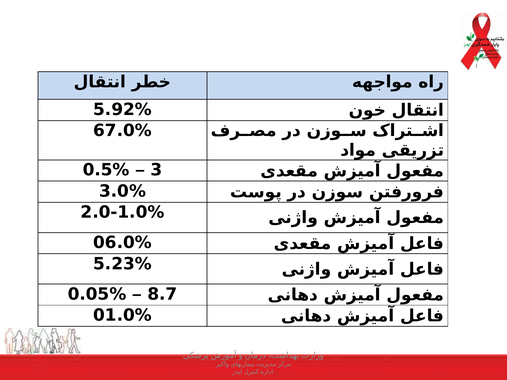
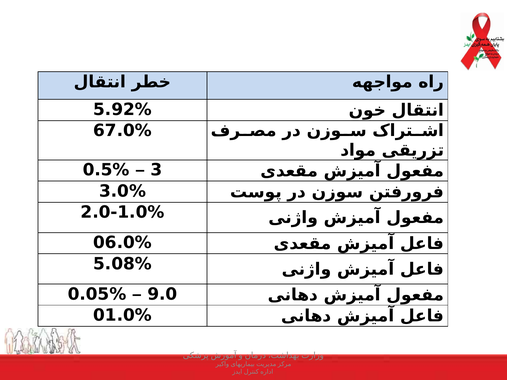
5.23%: 5.23% -> 5.08%
8.7: 8.7 -> 9.0
